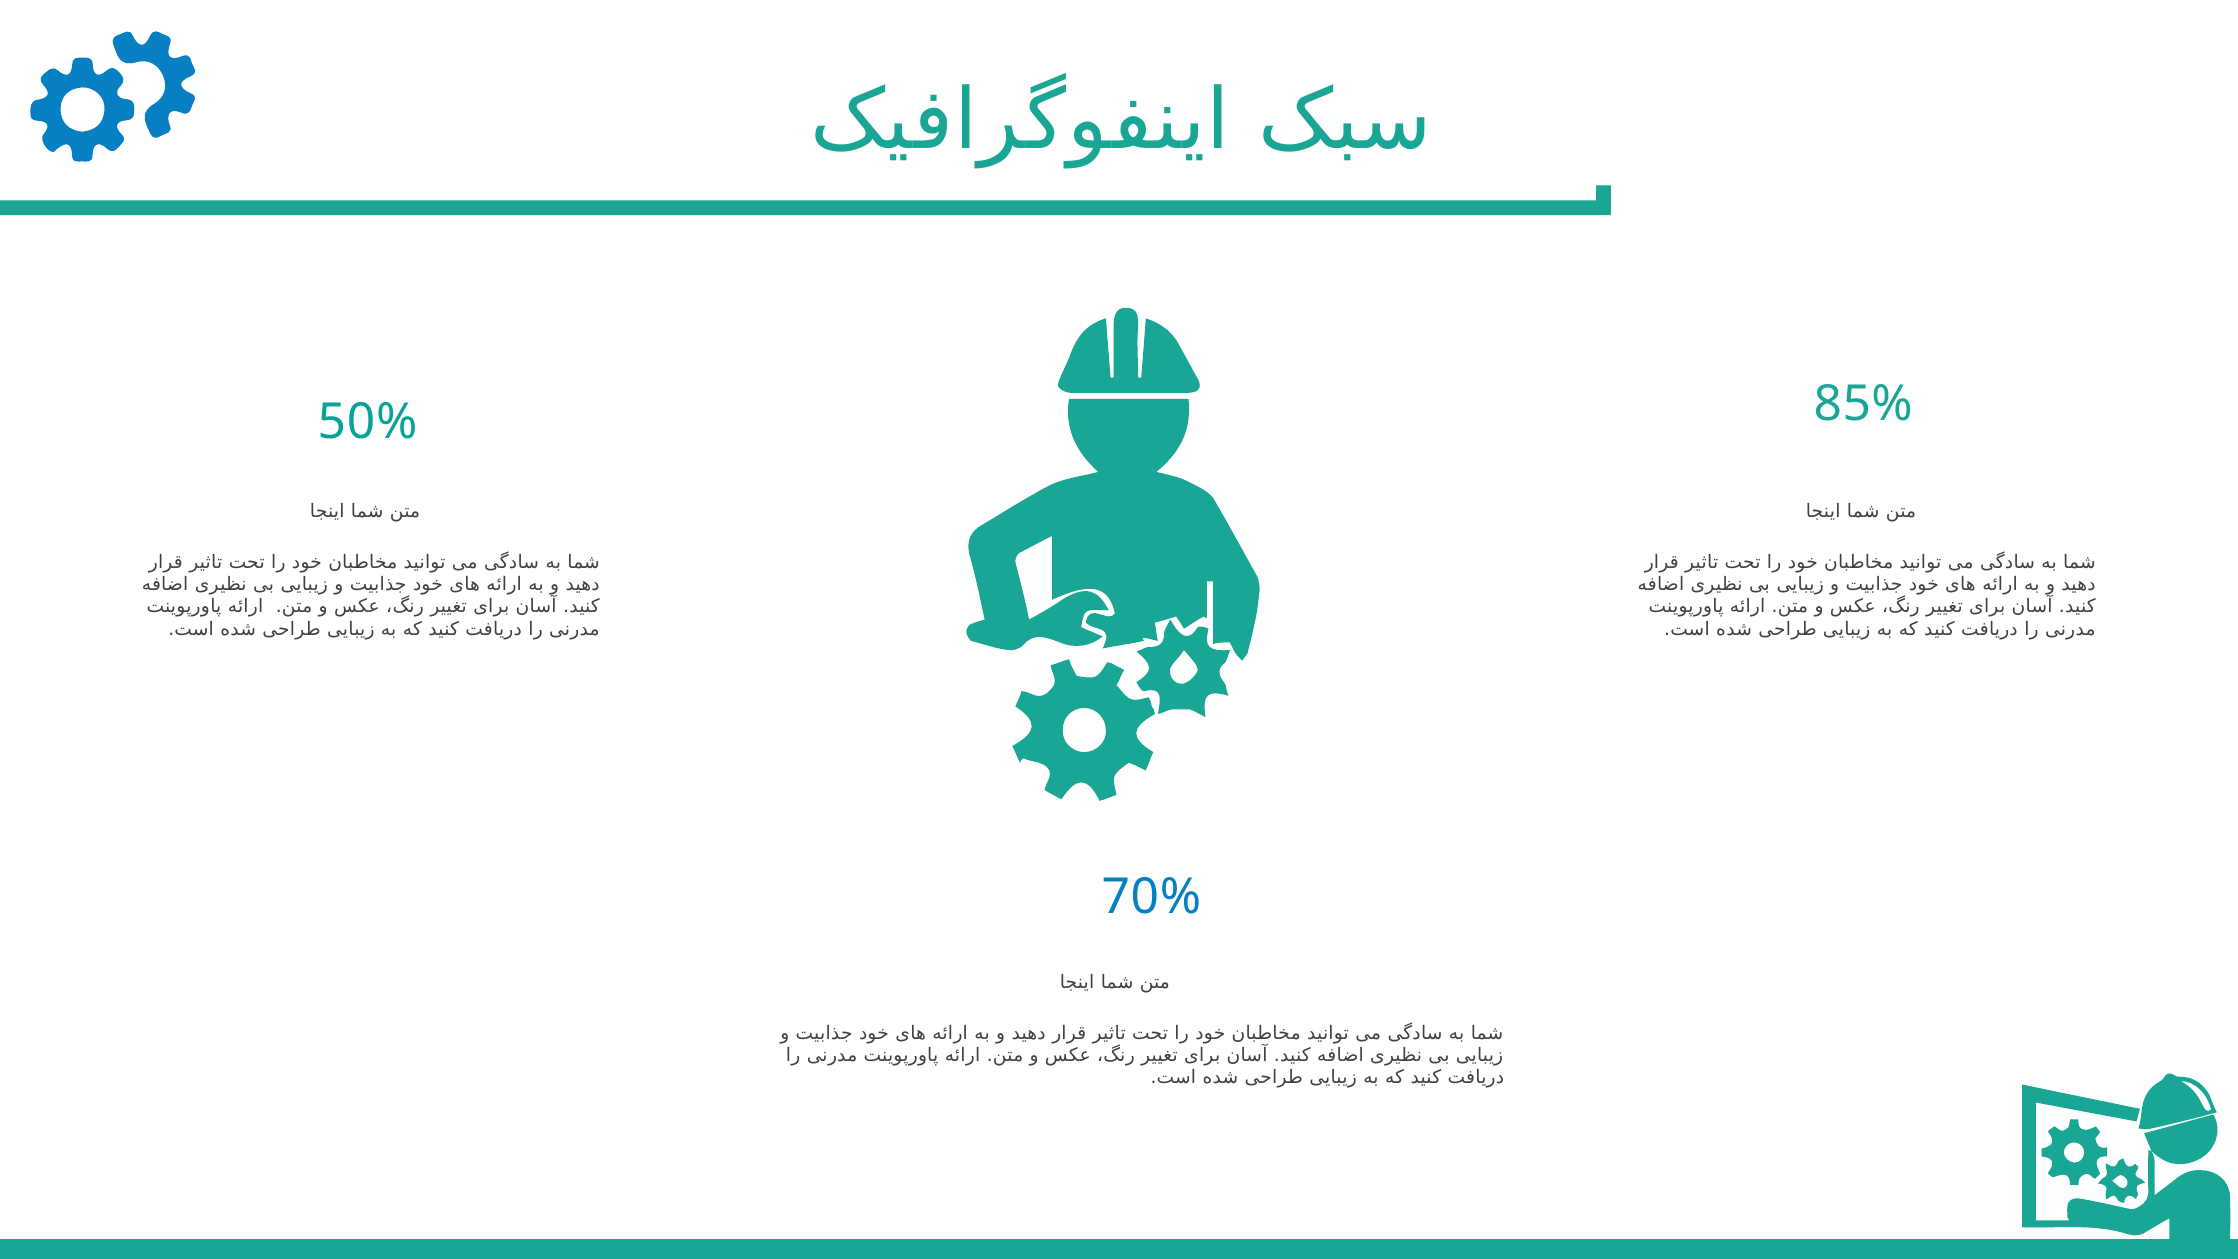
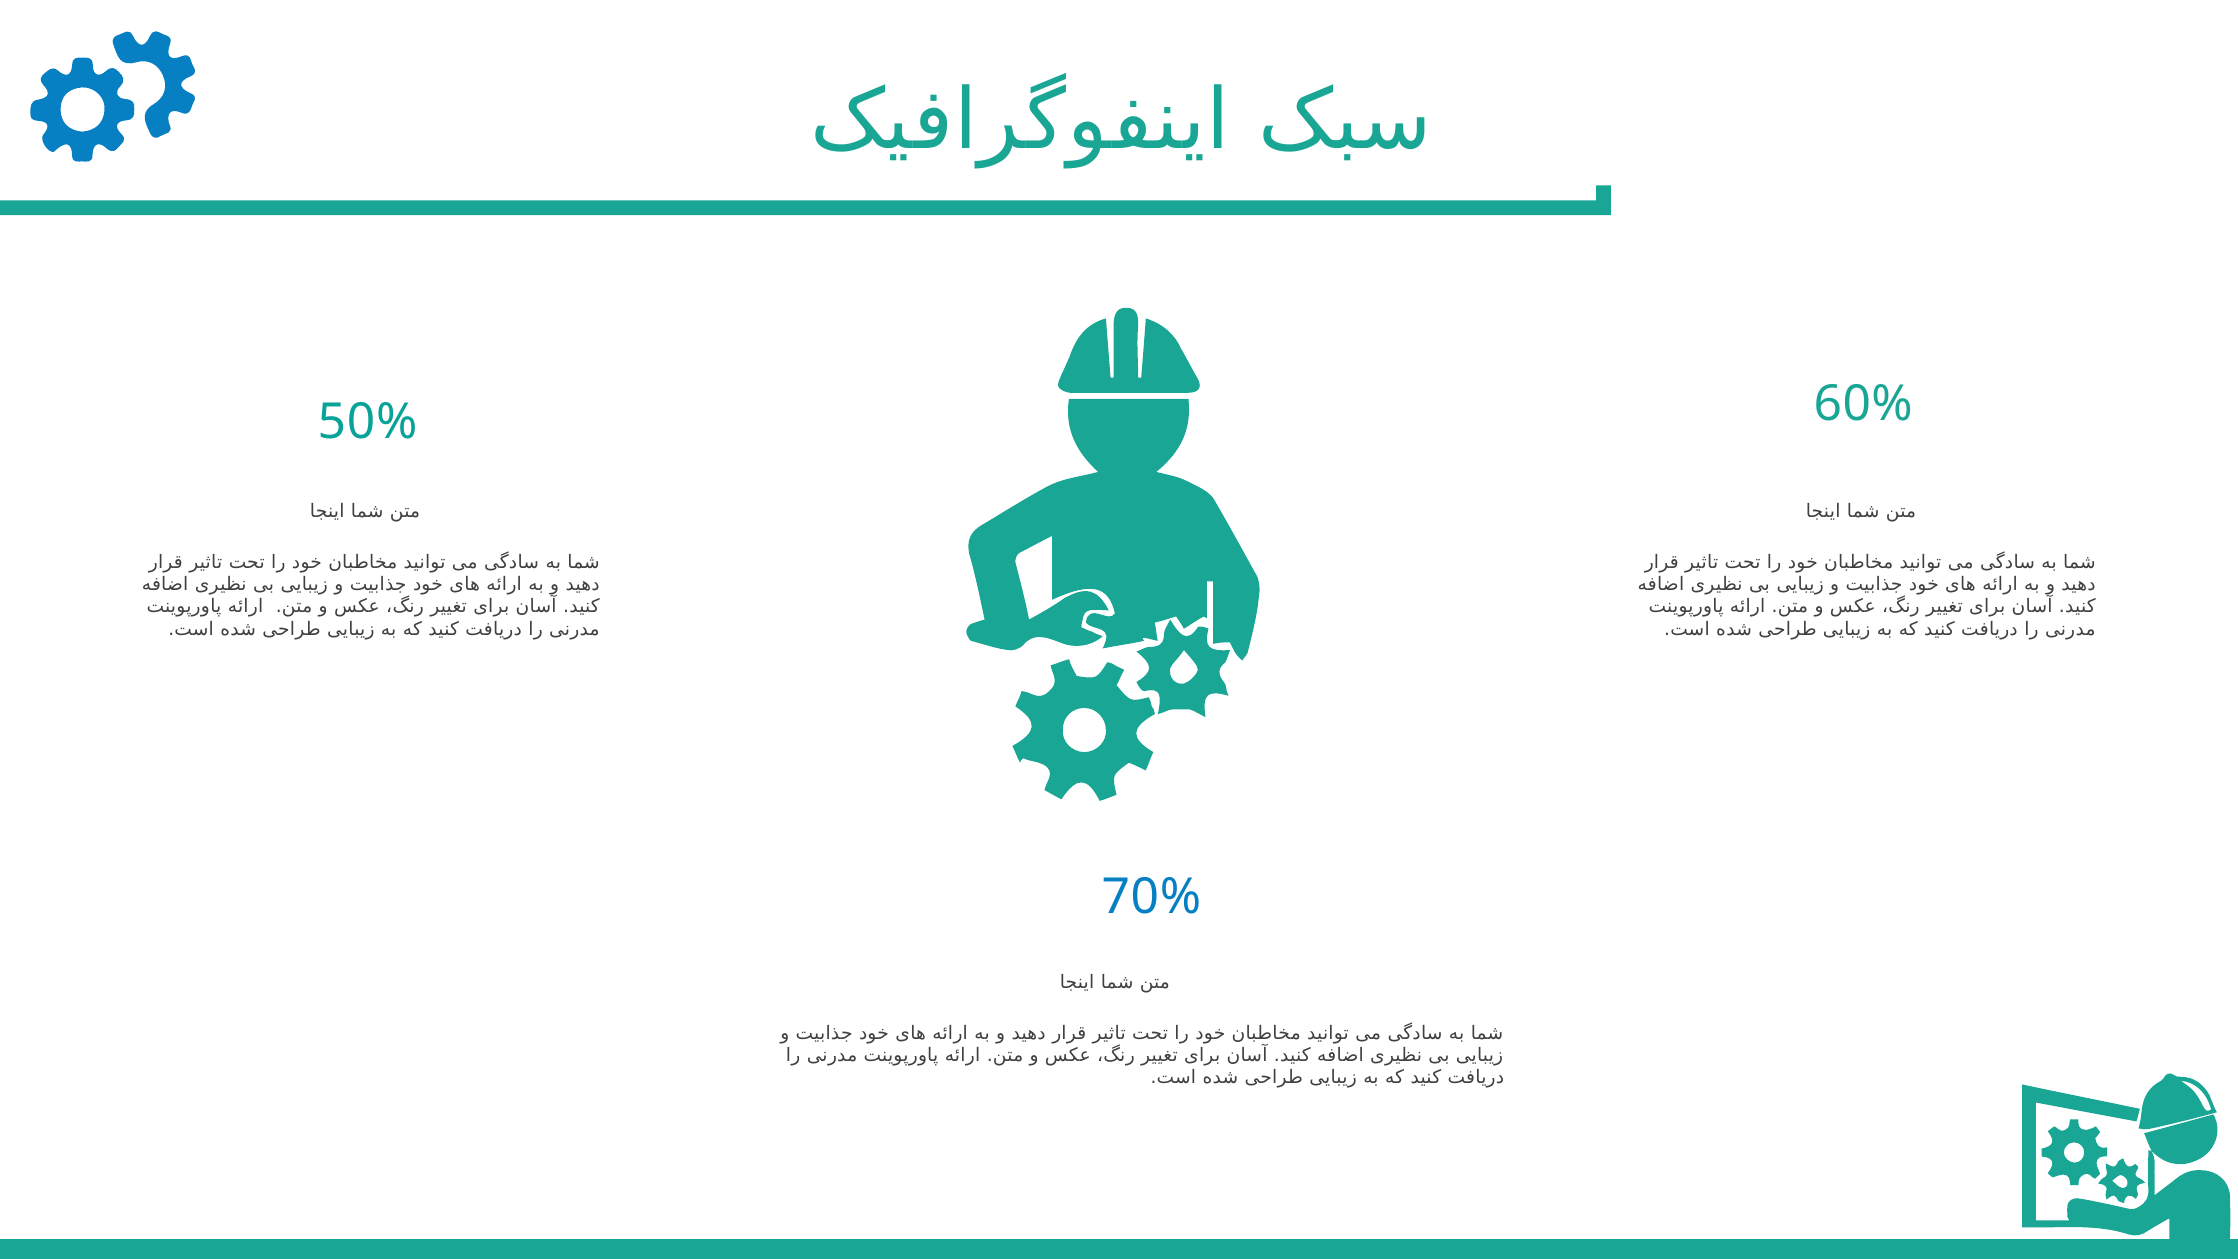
85%: 85% -> 60%
